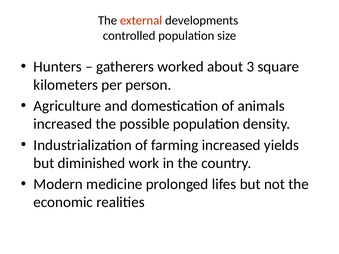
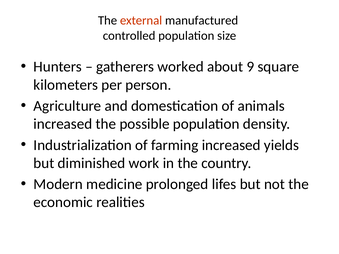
developments: developments -> manufactured
3: 3 -> 9
